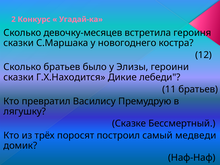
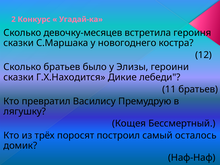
Сказке: Сказке -> Кощея
медведи: медведи -> осталось
